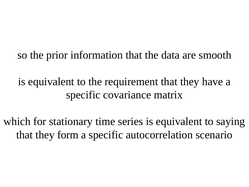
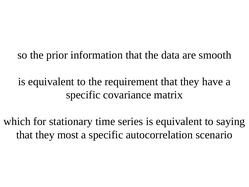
form: form -> most
